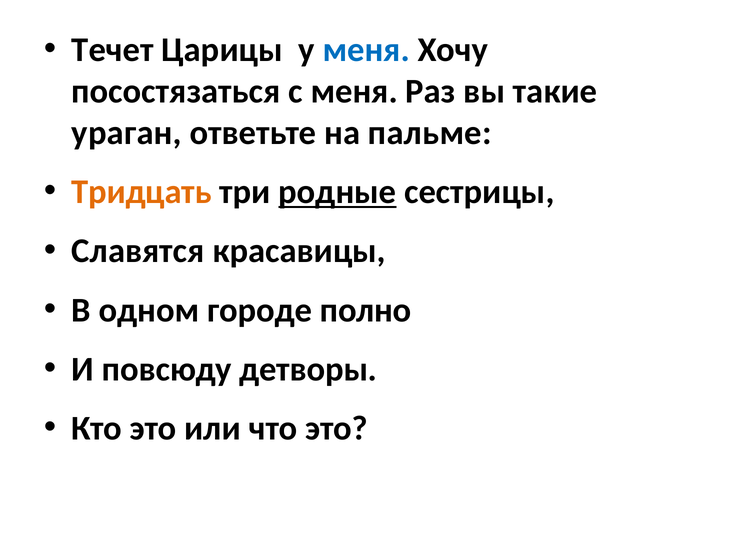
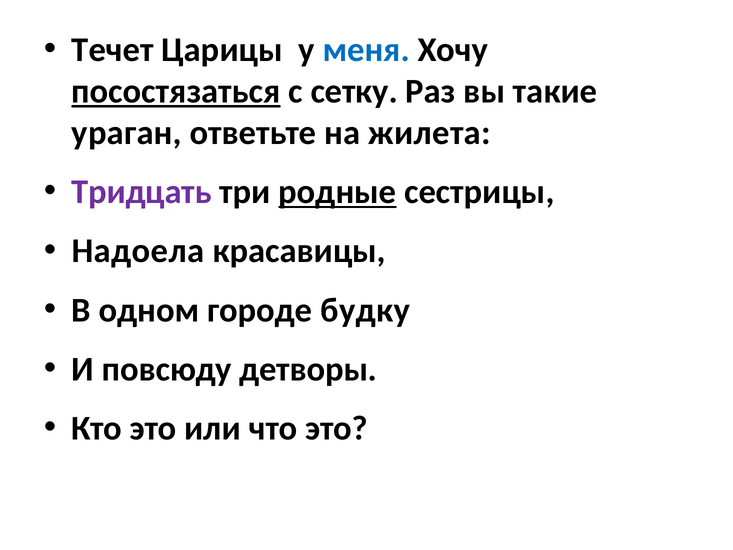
посостязаться underline: none -> present
с меня: меня -> сетку
пальме: пальме -> жилета
Тридцать colour: orange -> purple
Славятся: Славятся -> Надоела
полно: полно -> будку
